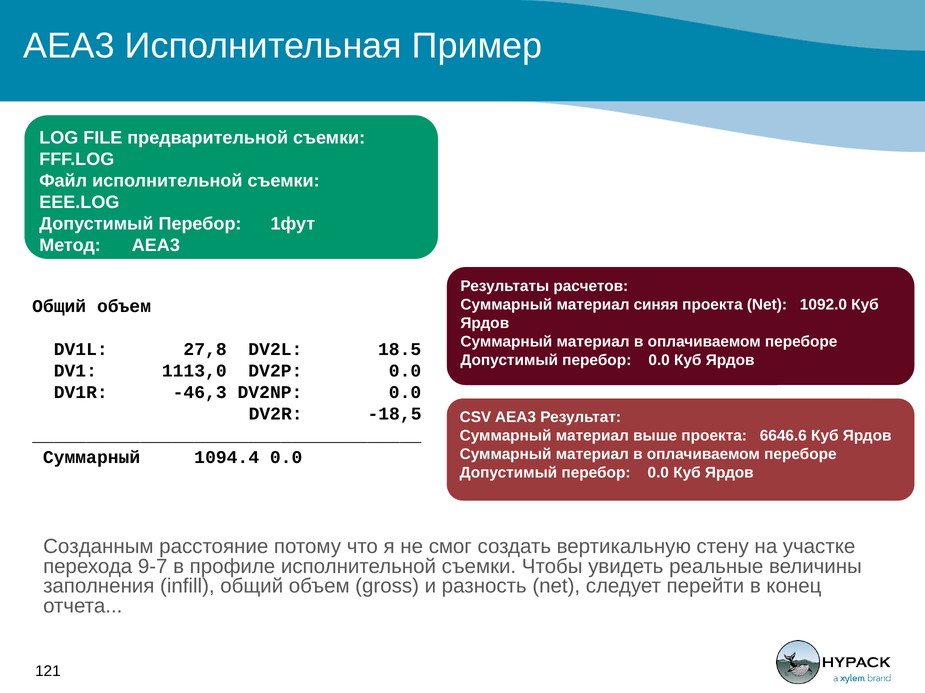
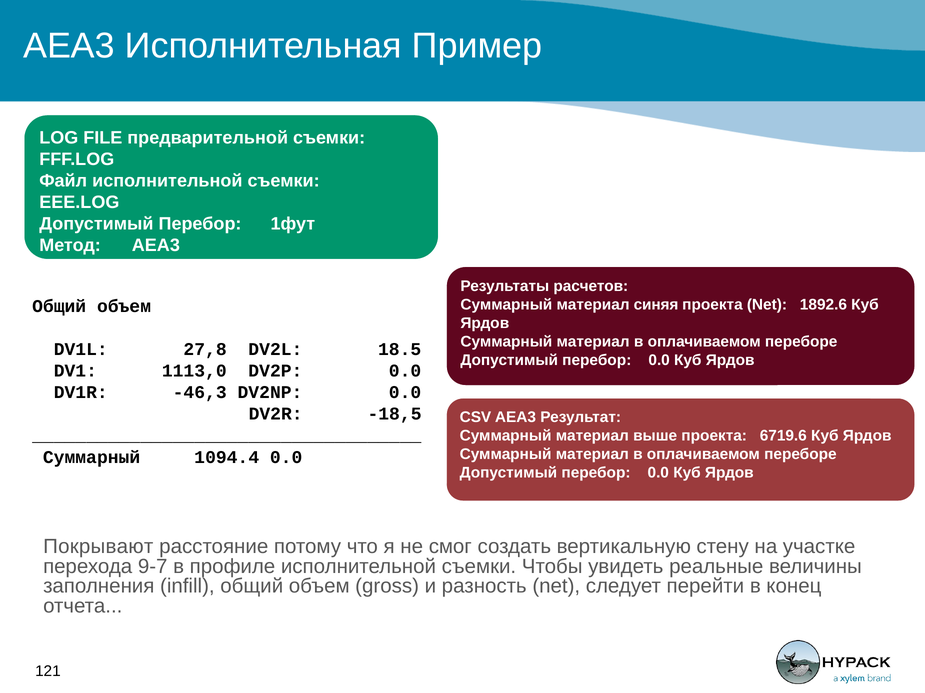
1092.0: 1092.0 -> 1892.6
6646.6: 6646.6 -> 6719.6
Созданным: Созданным -> Покрывают
